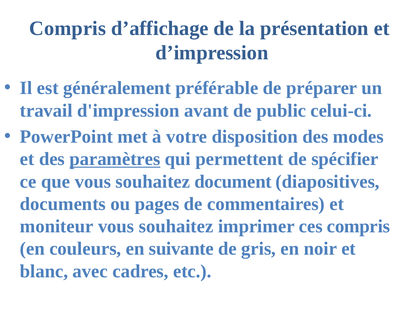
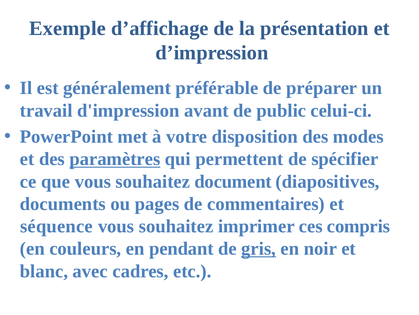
Compris at (68, 28): Compris -> Exemple
moniteur: moniteur -> séquence
suivante: suivante -> pendant
gris underline: none -> present
